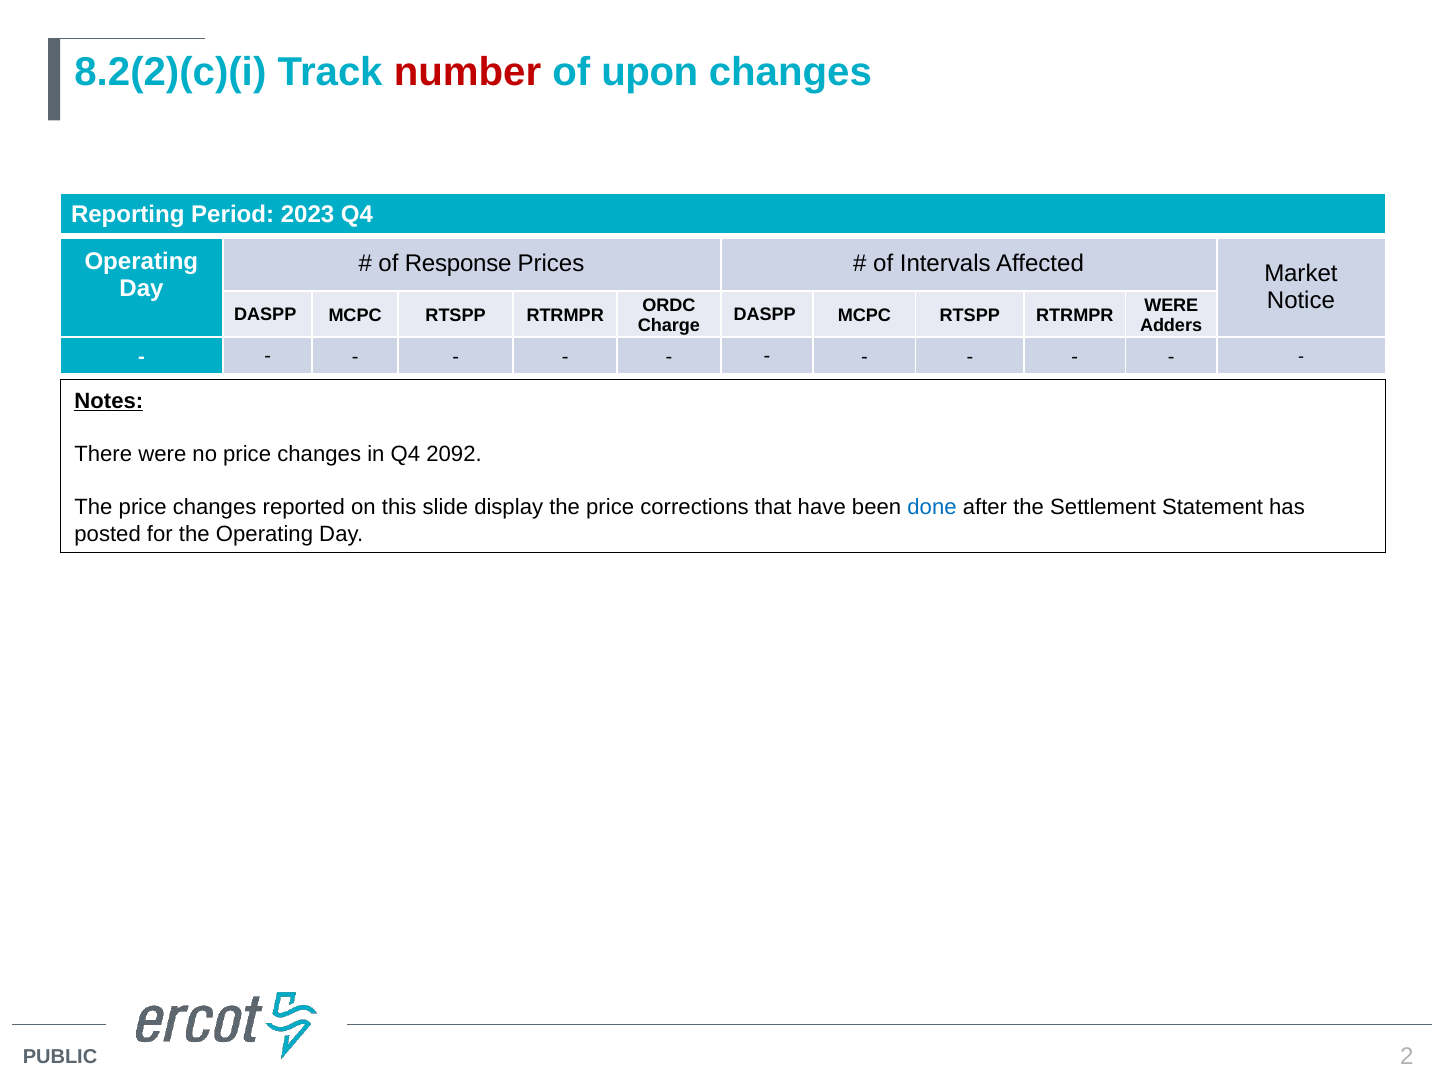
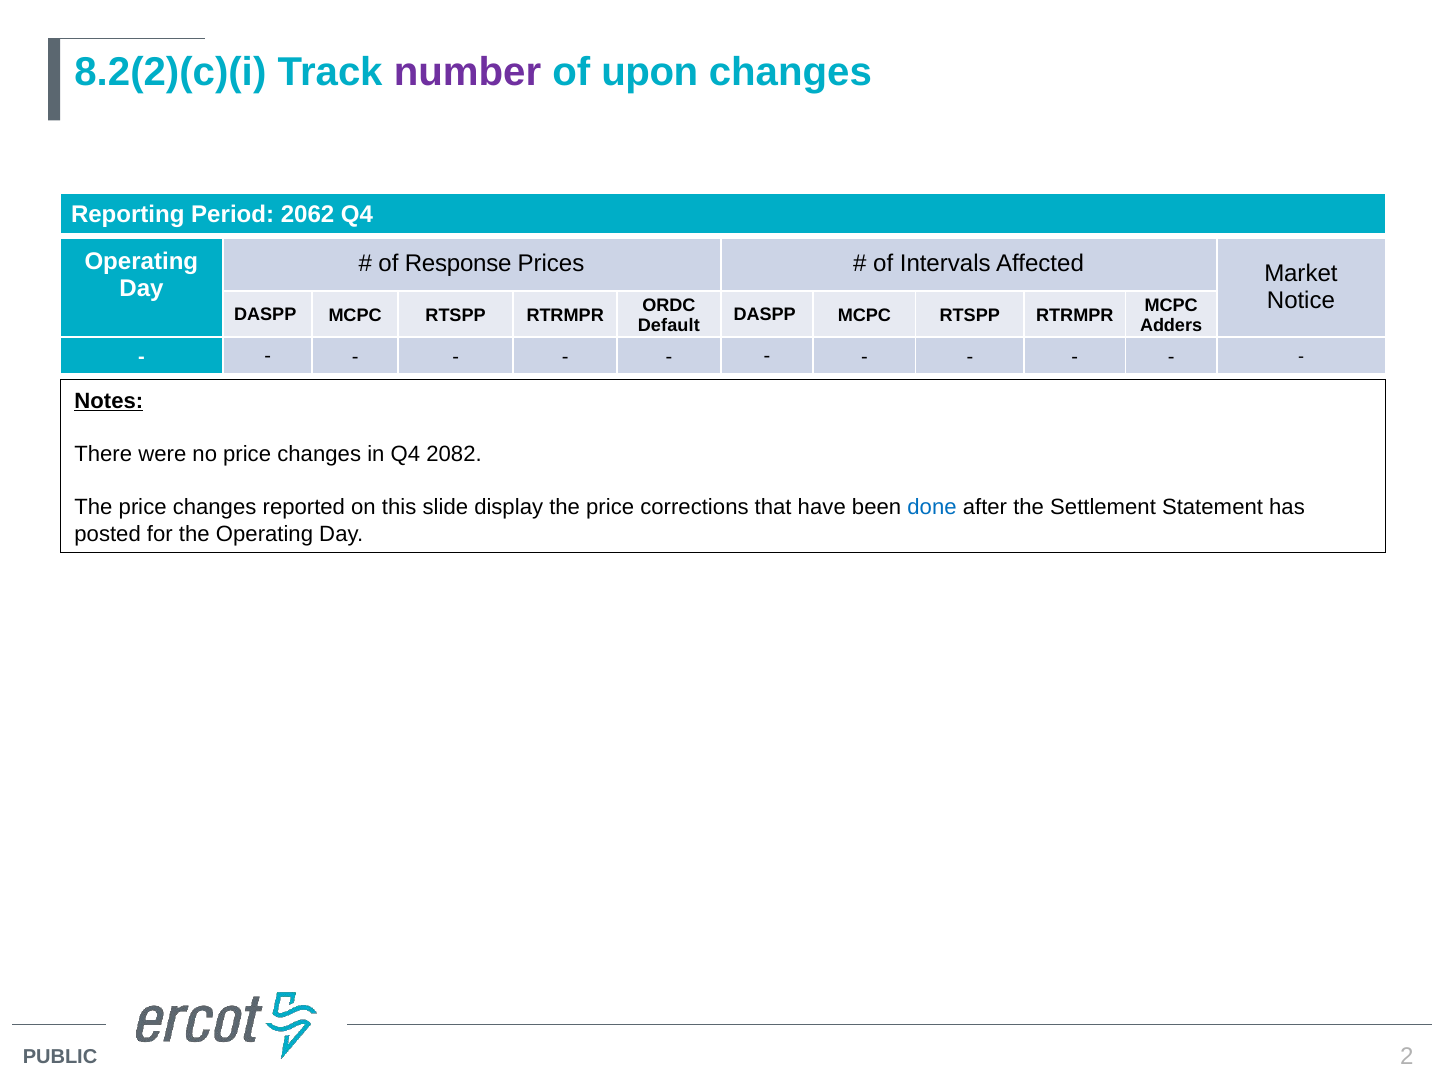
number colour: red -> purple
2023: 2023 -> 2062
WERE at (1171, 305): WERE -> MCPC
Charge: Charge -> Default
2092: 2092 -> 2082
